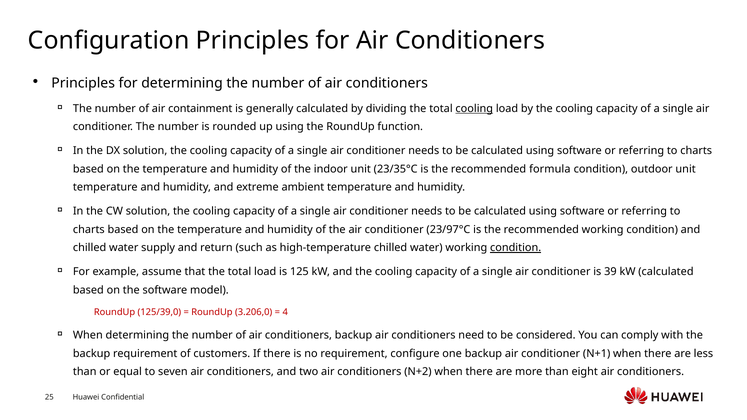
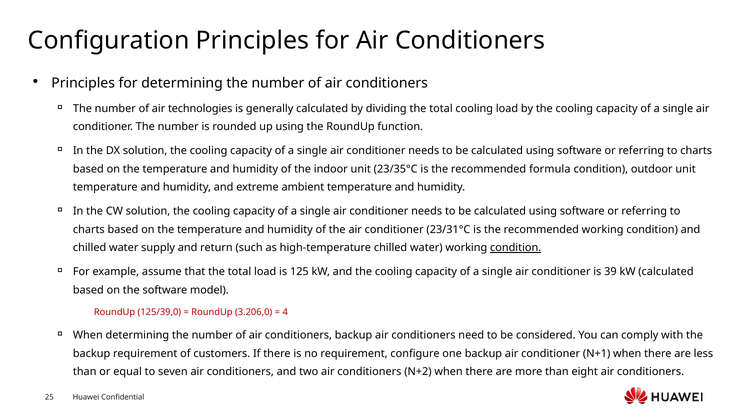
containment: containment -> technologies
cooling at (474, 109) underline: present -> none
23/97°C: 23/97°C -> 23/31°C
